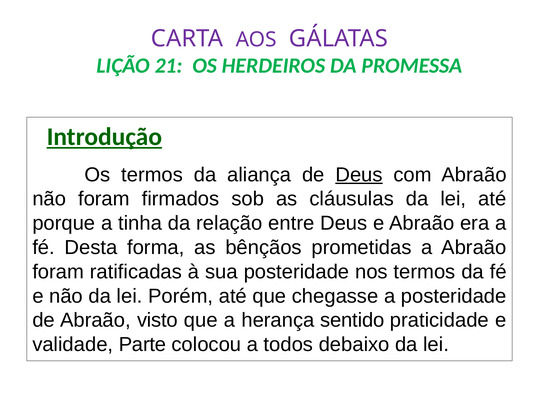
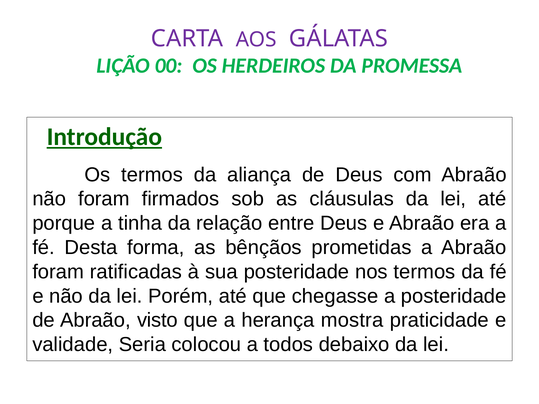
21: 21 -> 00
Deus at (359, 175) underline: present -> none
sentido: sentido -> mostra
Parte: Parte -> Seria
